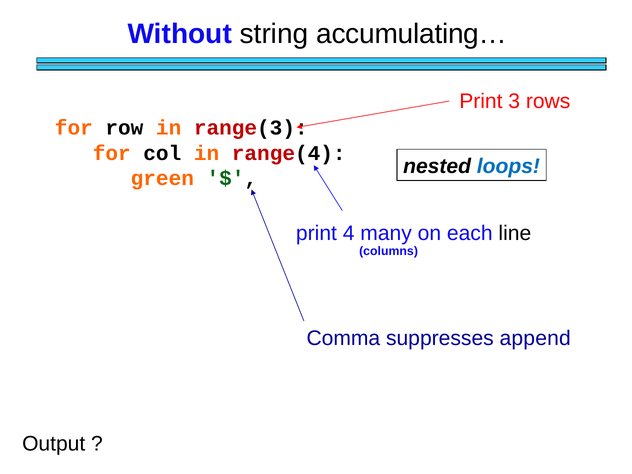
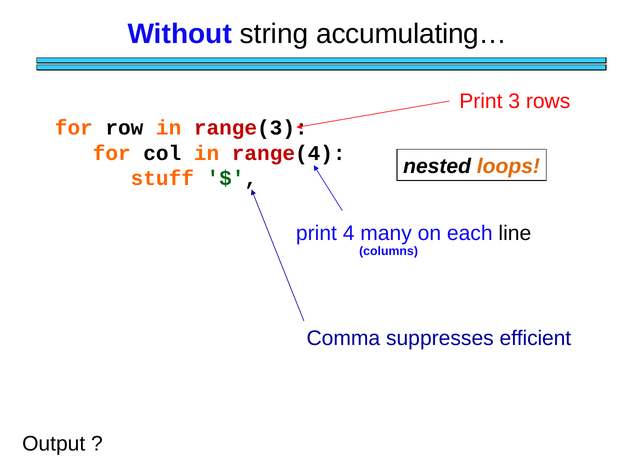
loops colour: blue -> orange
green: green -> stuff
append: append -> efficient
